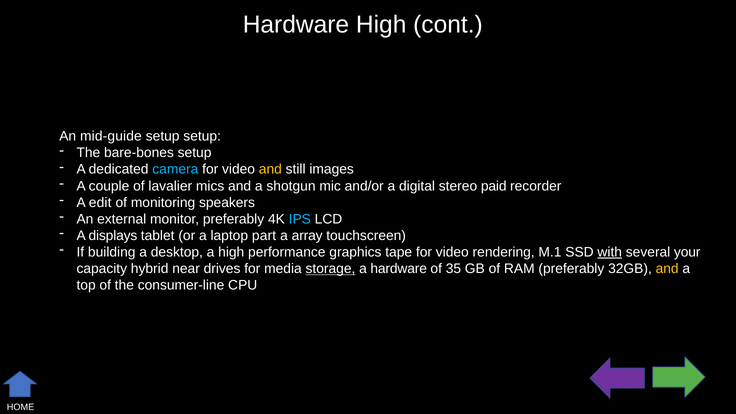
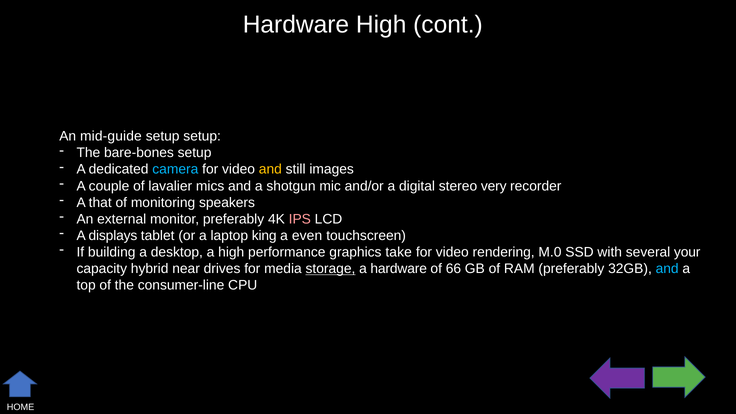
paid: paid -> very
edit: edit -> that
IPS colour: light blue -> pink
part: part -> king
array: array -> even
tape: tape -> take
M.1: M.1 -> M.0
with underline: present -> none
35: 35 -> 66
and at (667, 269) colour: yellow -> light blue
